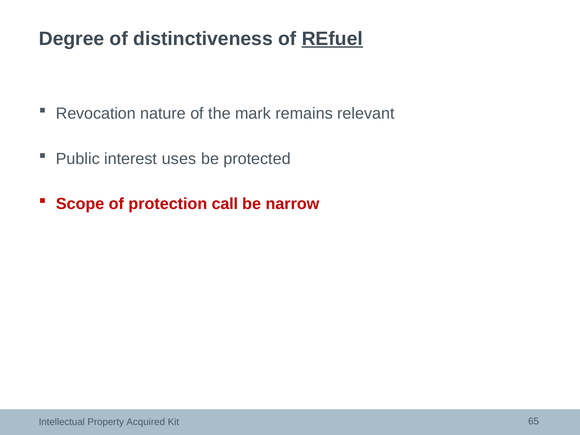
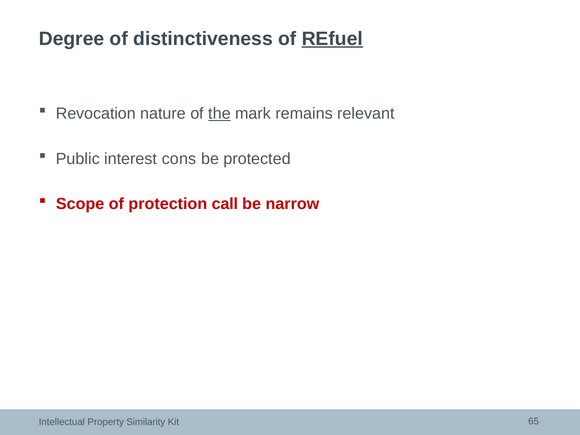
the underline: none -> present
uses: uses -> cons
Acquired: Acquired -> Similarity
